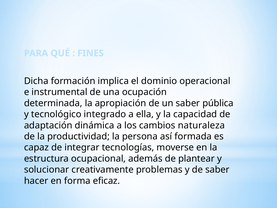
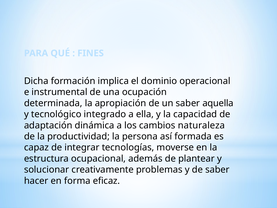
pública: pública -> aquella
